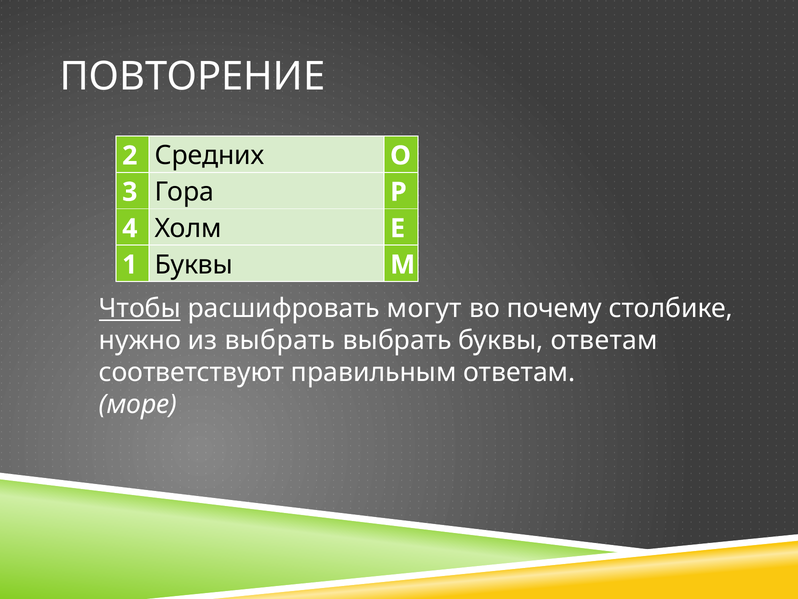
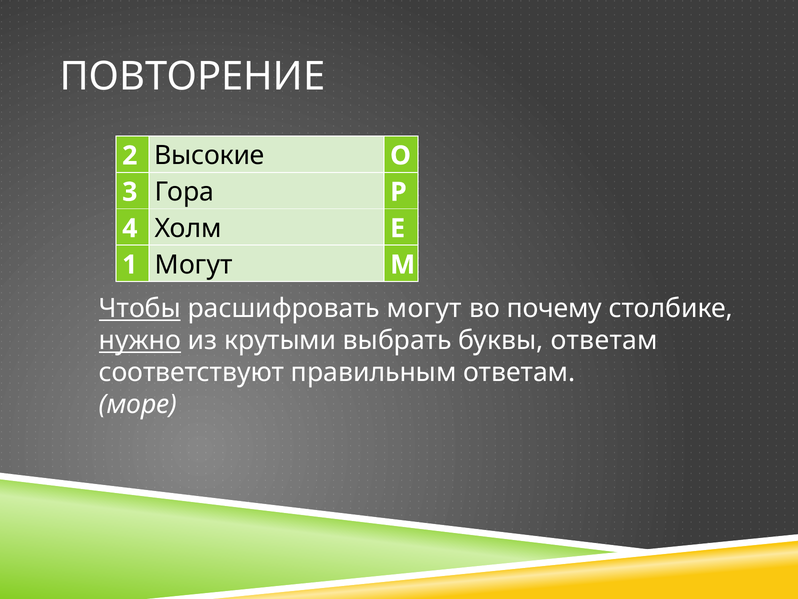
Средних: Средних -> Высокие
1 Буквы: Буквы -> Могут
нужно underline: none -> present
из выбрать: выбрать -> крутыми
